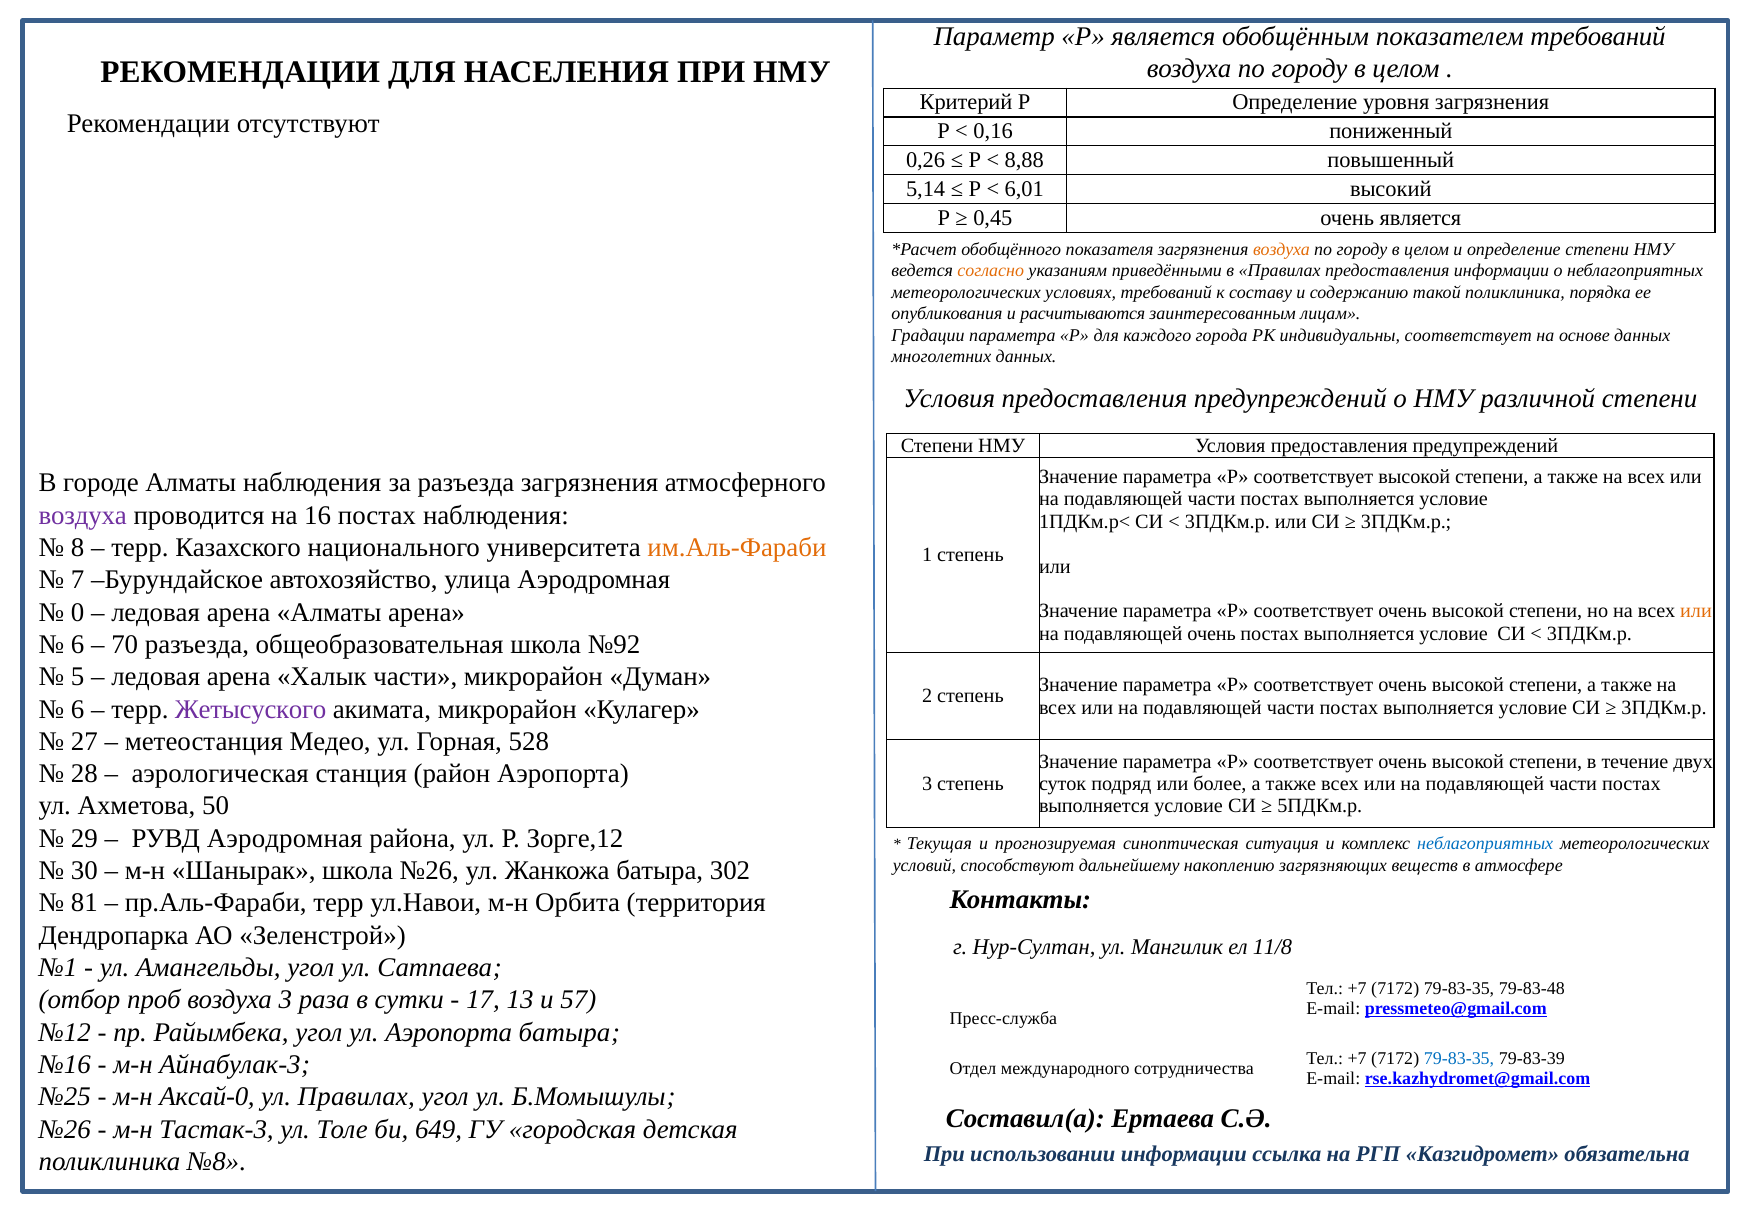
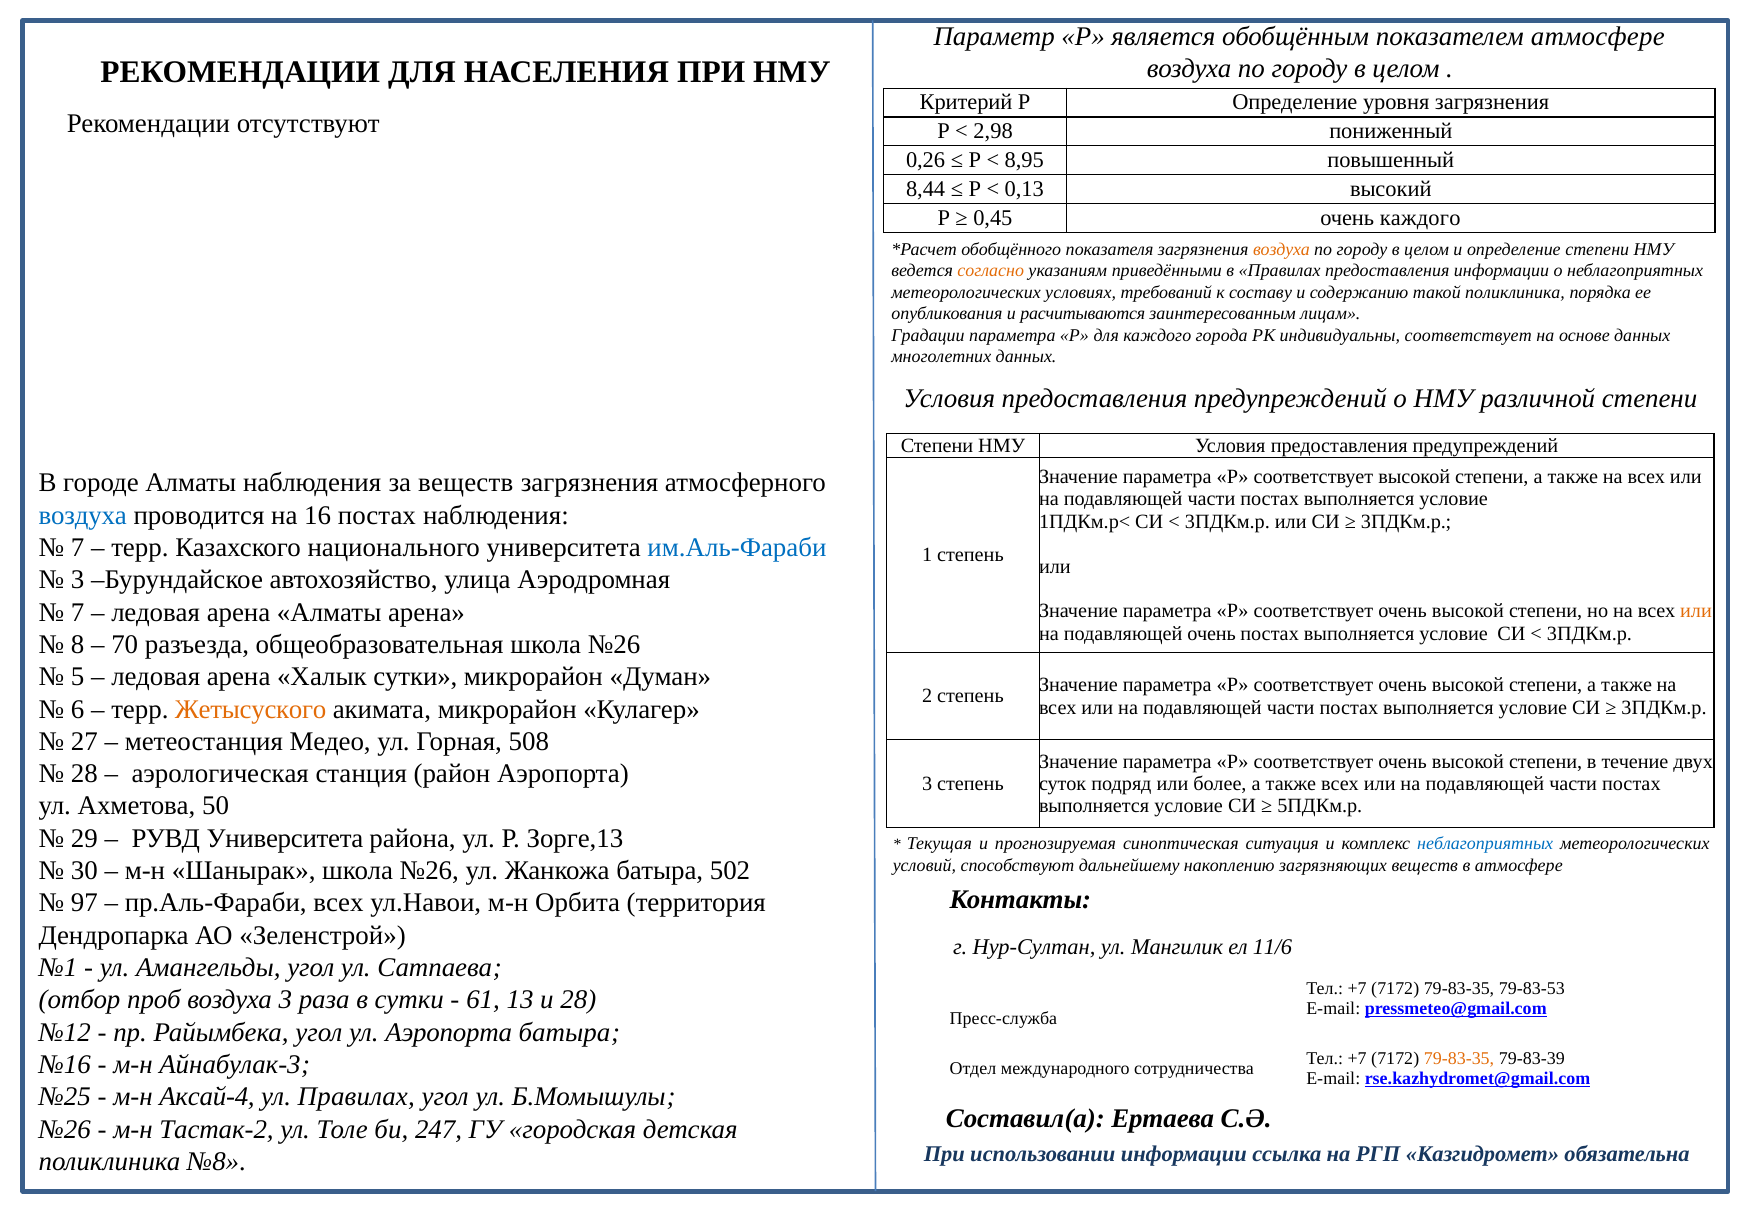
показателем требований: требований -> атмосфере
0,16: 0,16 -> 2,98
8,88: 8,88 -> 8,95
5,14: 5,14 -> 8,44
6,01: 6,01 -> 0,13
очень является: является -> каждого
за разъезда: разъезда -> веществ
воздуха at (83, 515) colour: purple -> blue
8 at (78, 548): 8 -> 7
им.Аль-Фараби colour: orange -> blue
7 at (78, 580): 7 -> 3
0 at (78, 612): 0 -> 7
6 at (78, 645): 6 -> 8
общеобразовательная школа №92: №92 -> №26
Халык части: части -> сутки
Жетысуского colour: purple -> orange
528: 528 -> 508
РУВД Аэродромная: Аэродромная -> Университета
Зорге,12: Зорге,12 -> Зорге,13
302: 302 -> 502
81: 81 -> 97
пр.Аль-Фараби терр: терр -> всех
11/8: 11/8 -> 11/6
79-83-48: 79-83-48 -> 79-83-53
17: 17 -> 61
и 57: 57 -> 28
79-83-35 at (1459, 1059) colour: blue -> orange
Аксай-0: Аксай-0 -> Аксай-4
Тастак-3: Тастак-3 -> Тастак-2
649: 649 -> 247
